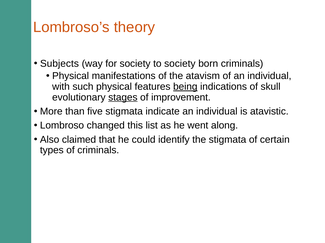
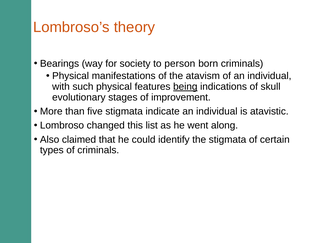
Subjects: Subjects -> Bearings
to society: society -> person
stages underline: present -> none
